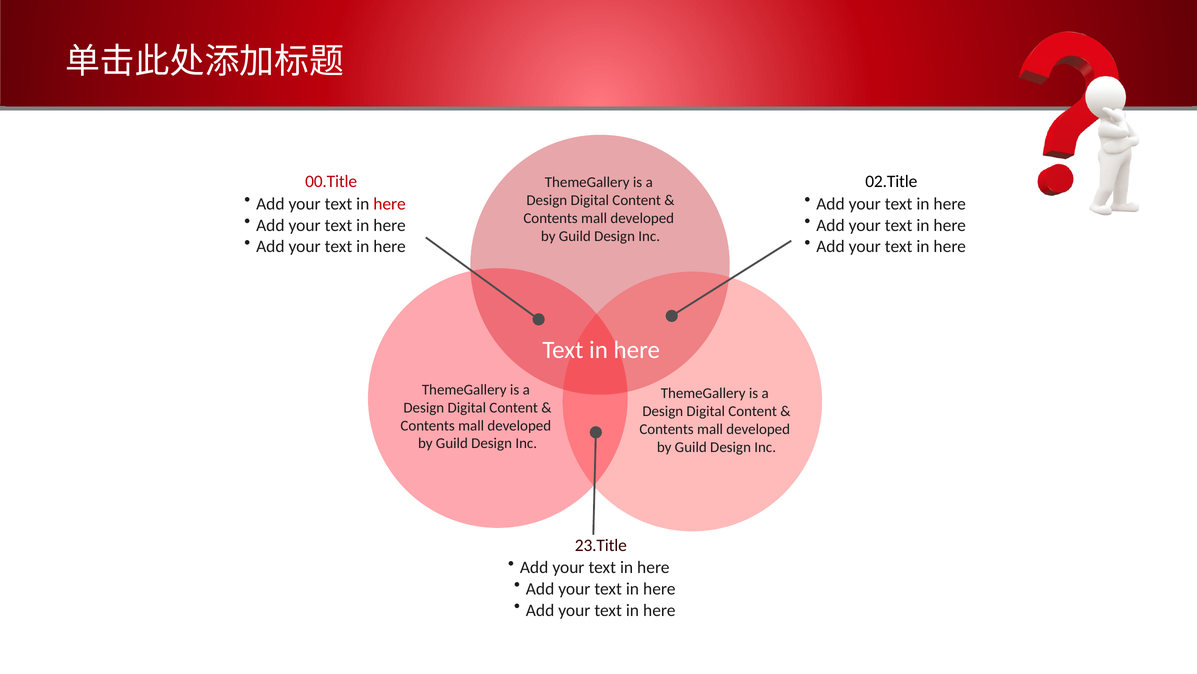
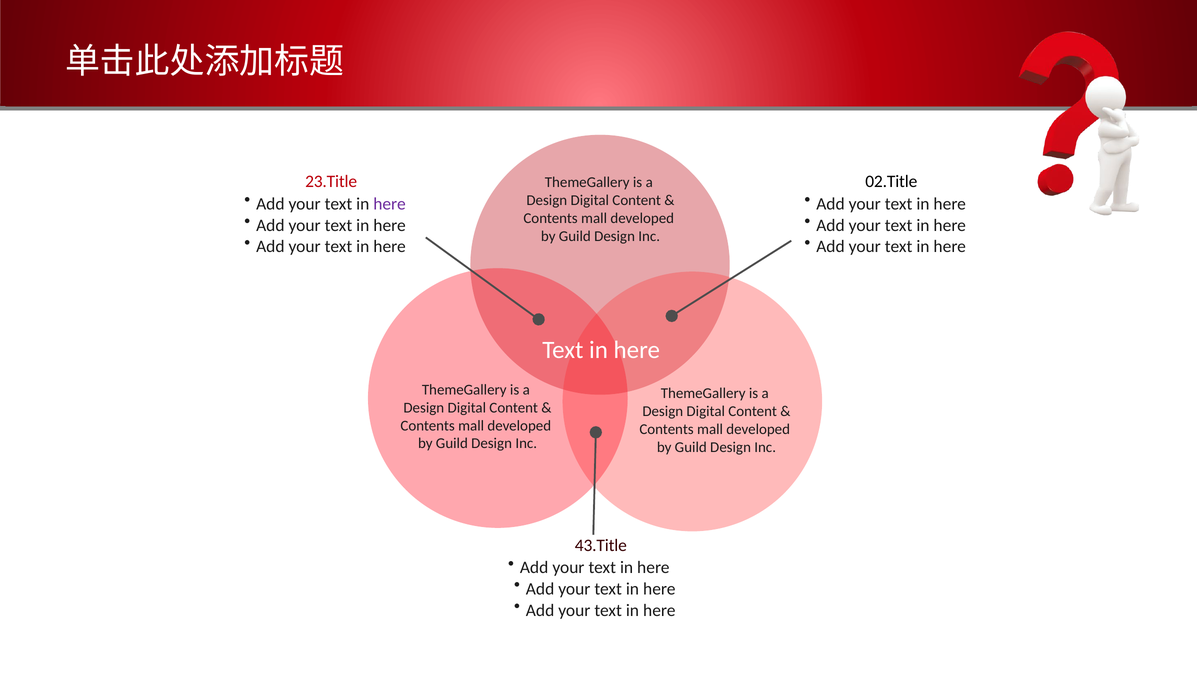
00.Title: 00.Title -> 23.Title
here at (390, 204) colour: red -> purple
23.Title: 23.Title -> 43.Title
